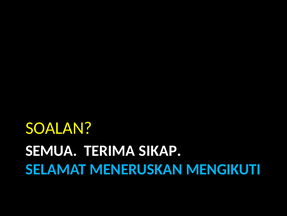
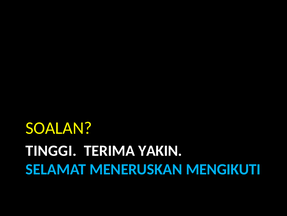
SEMUA: SEMUA -> TINGGI
SIKAP: SIKAP -> YAKIN
